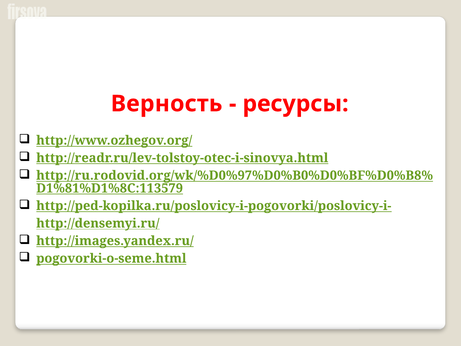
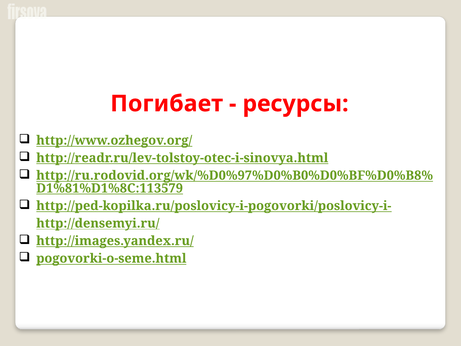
Верность: Верность -> Погибает
